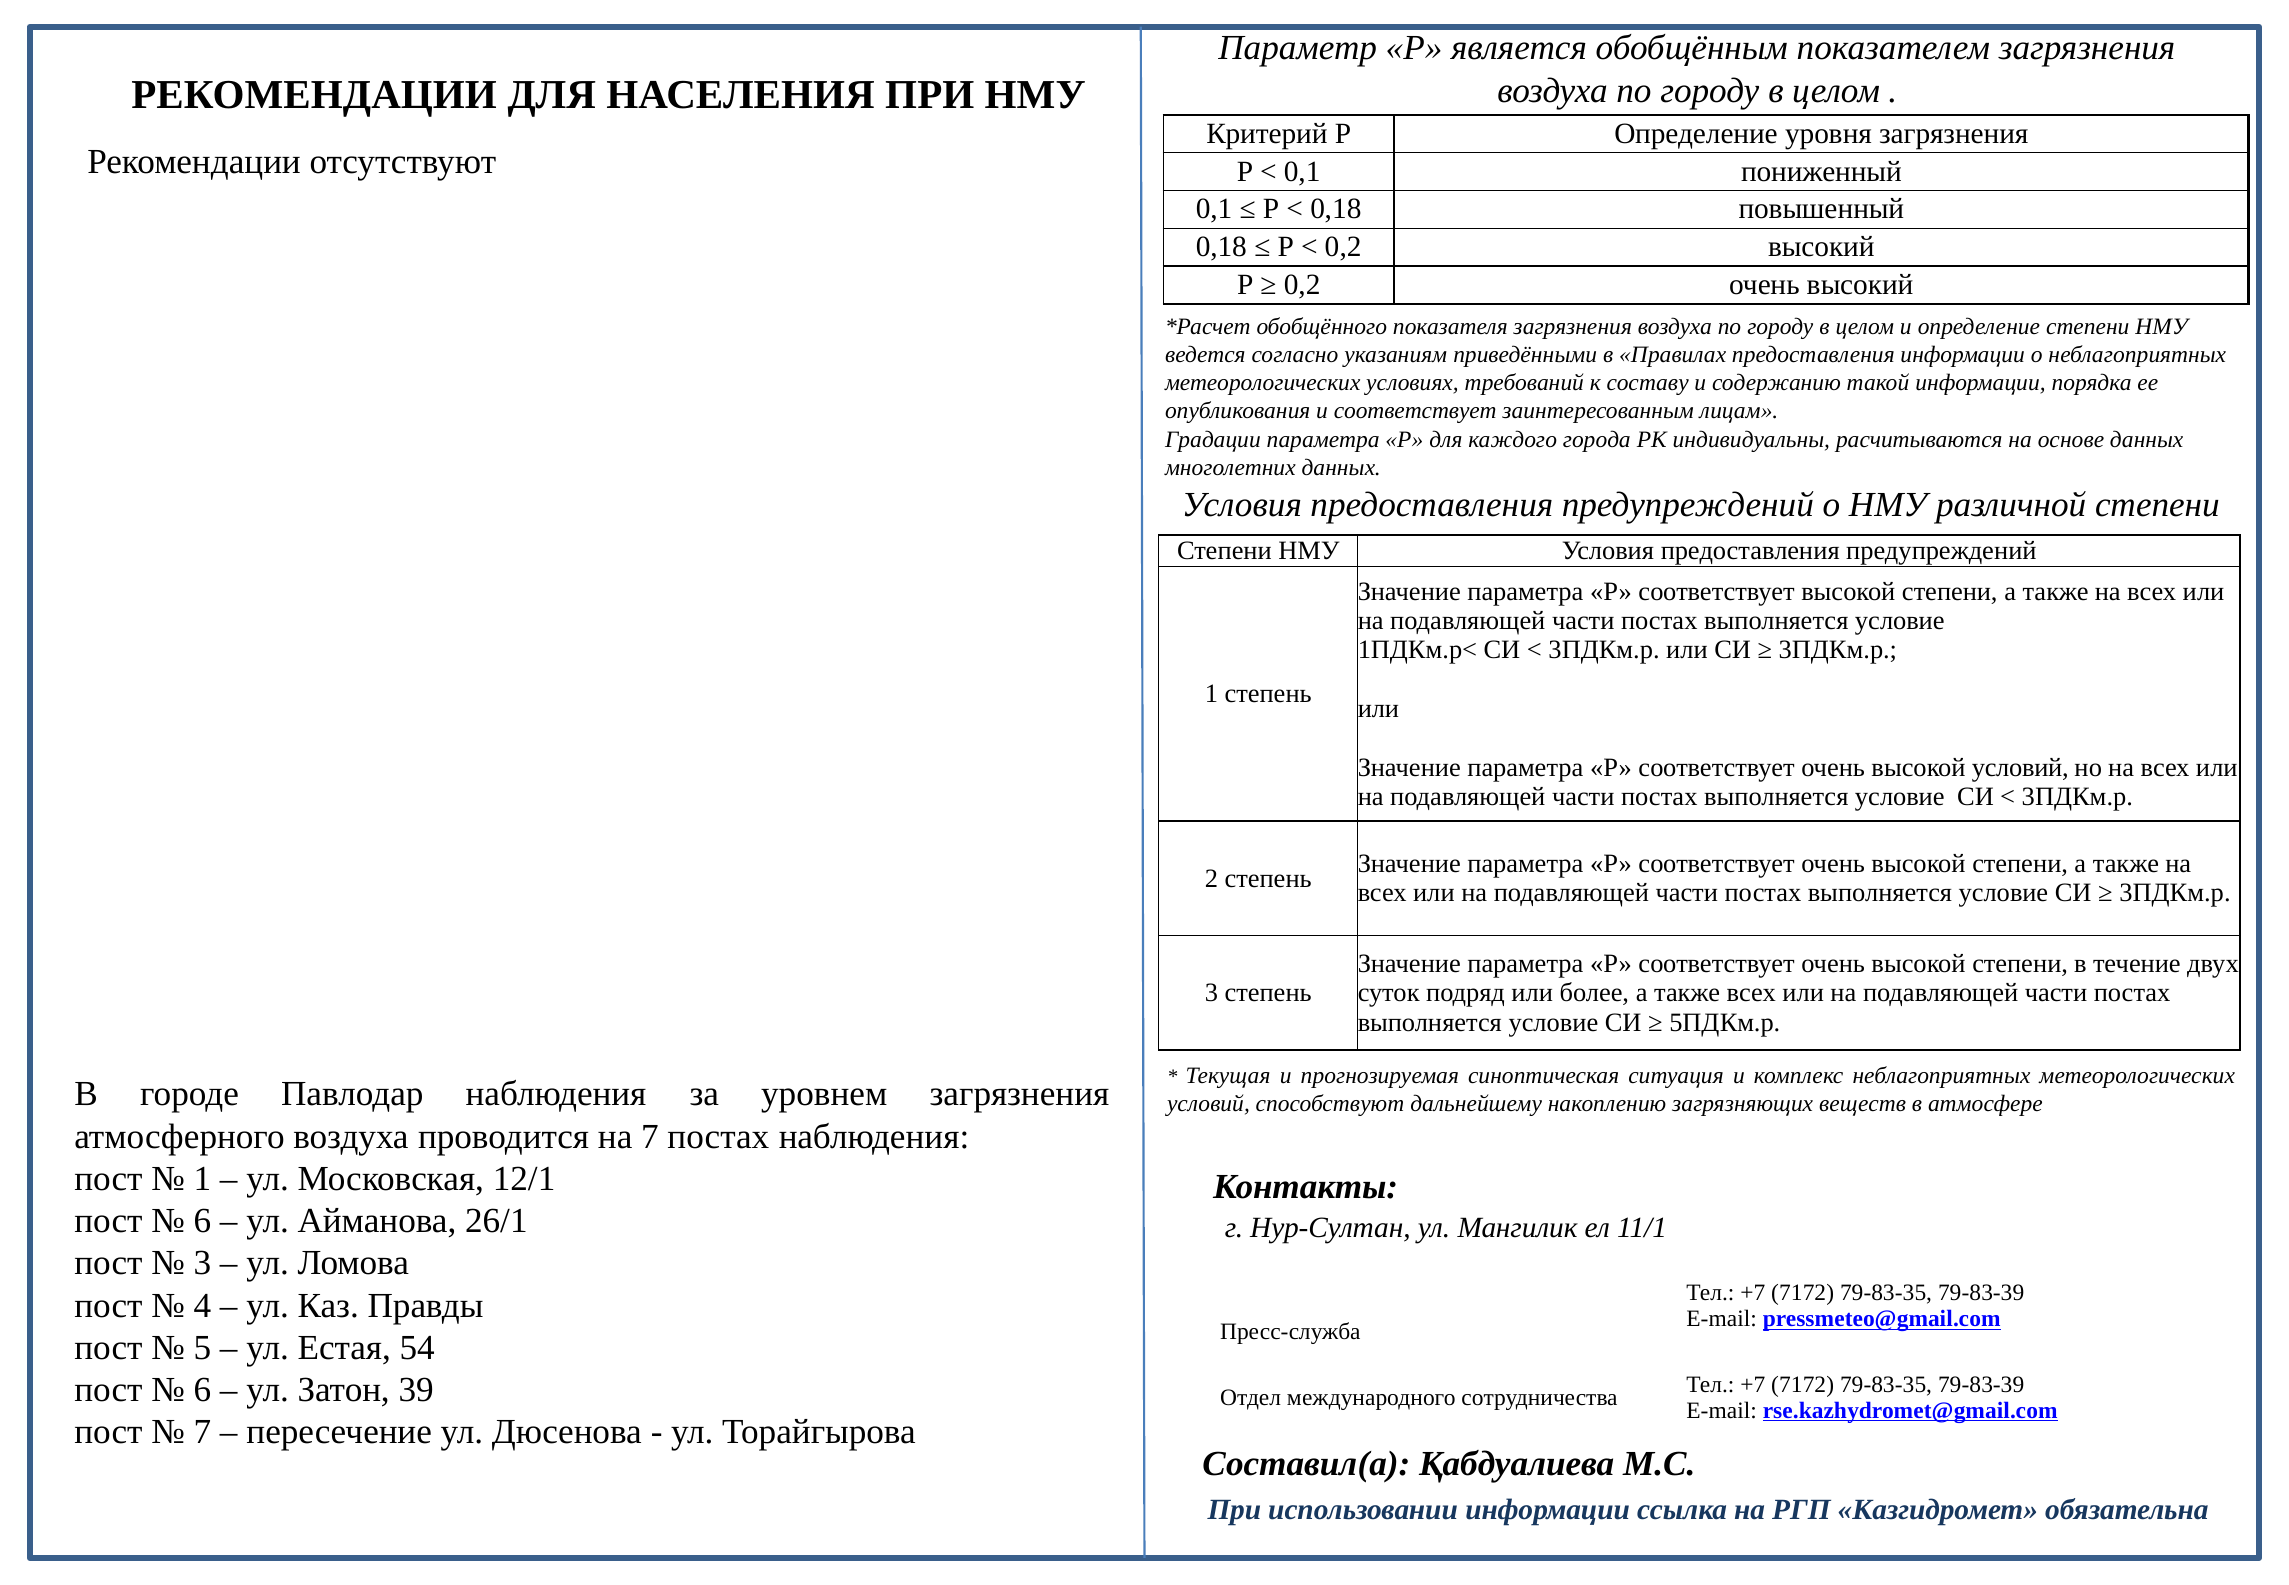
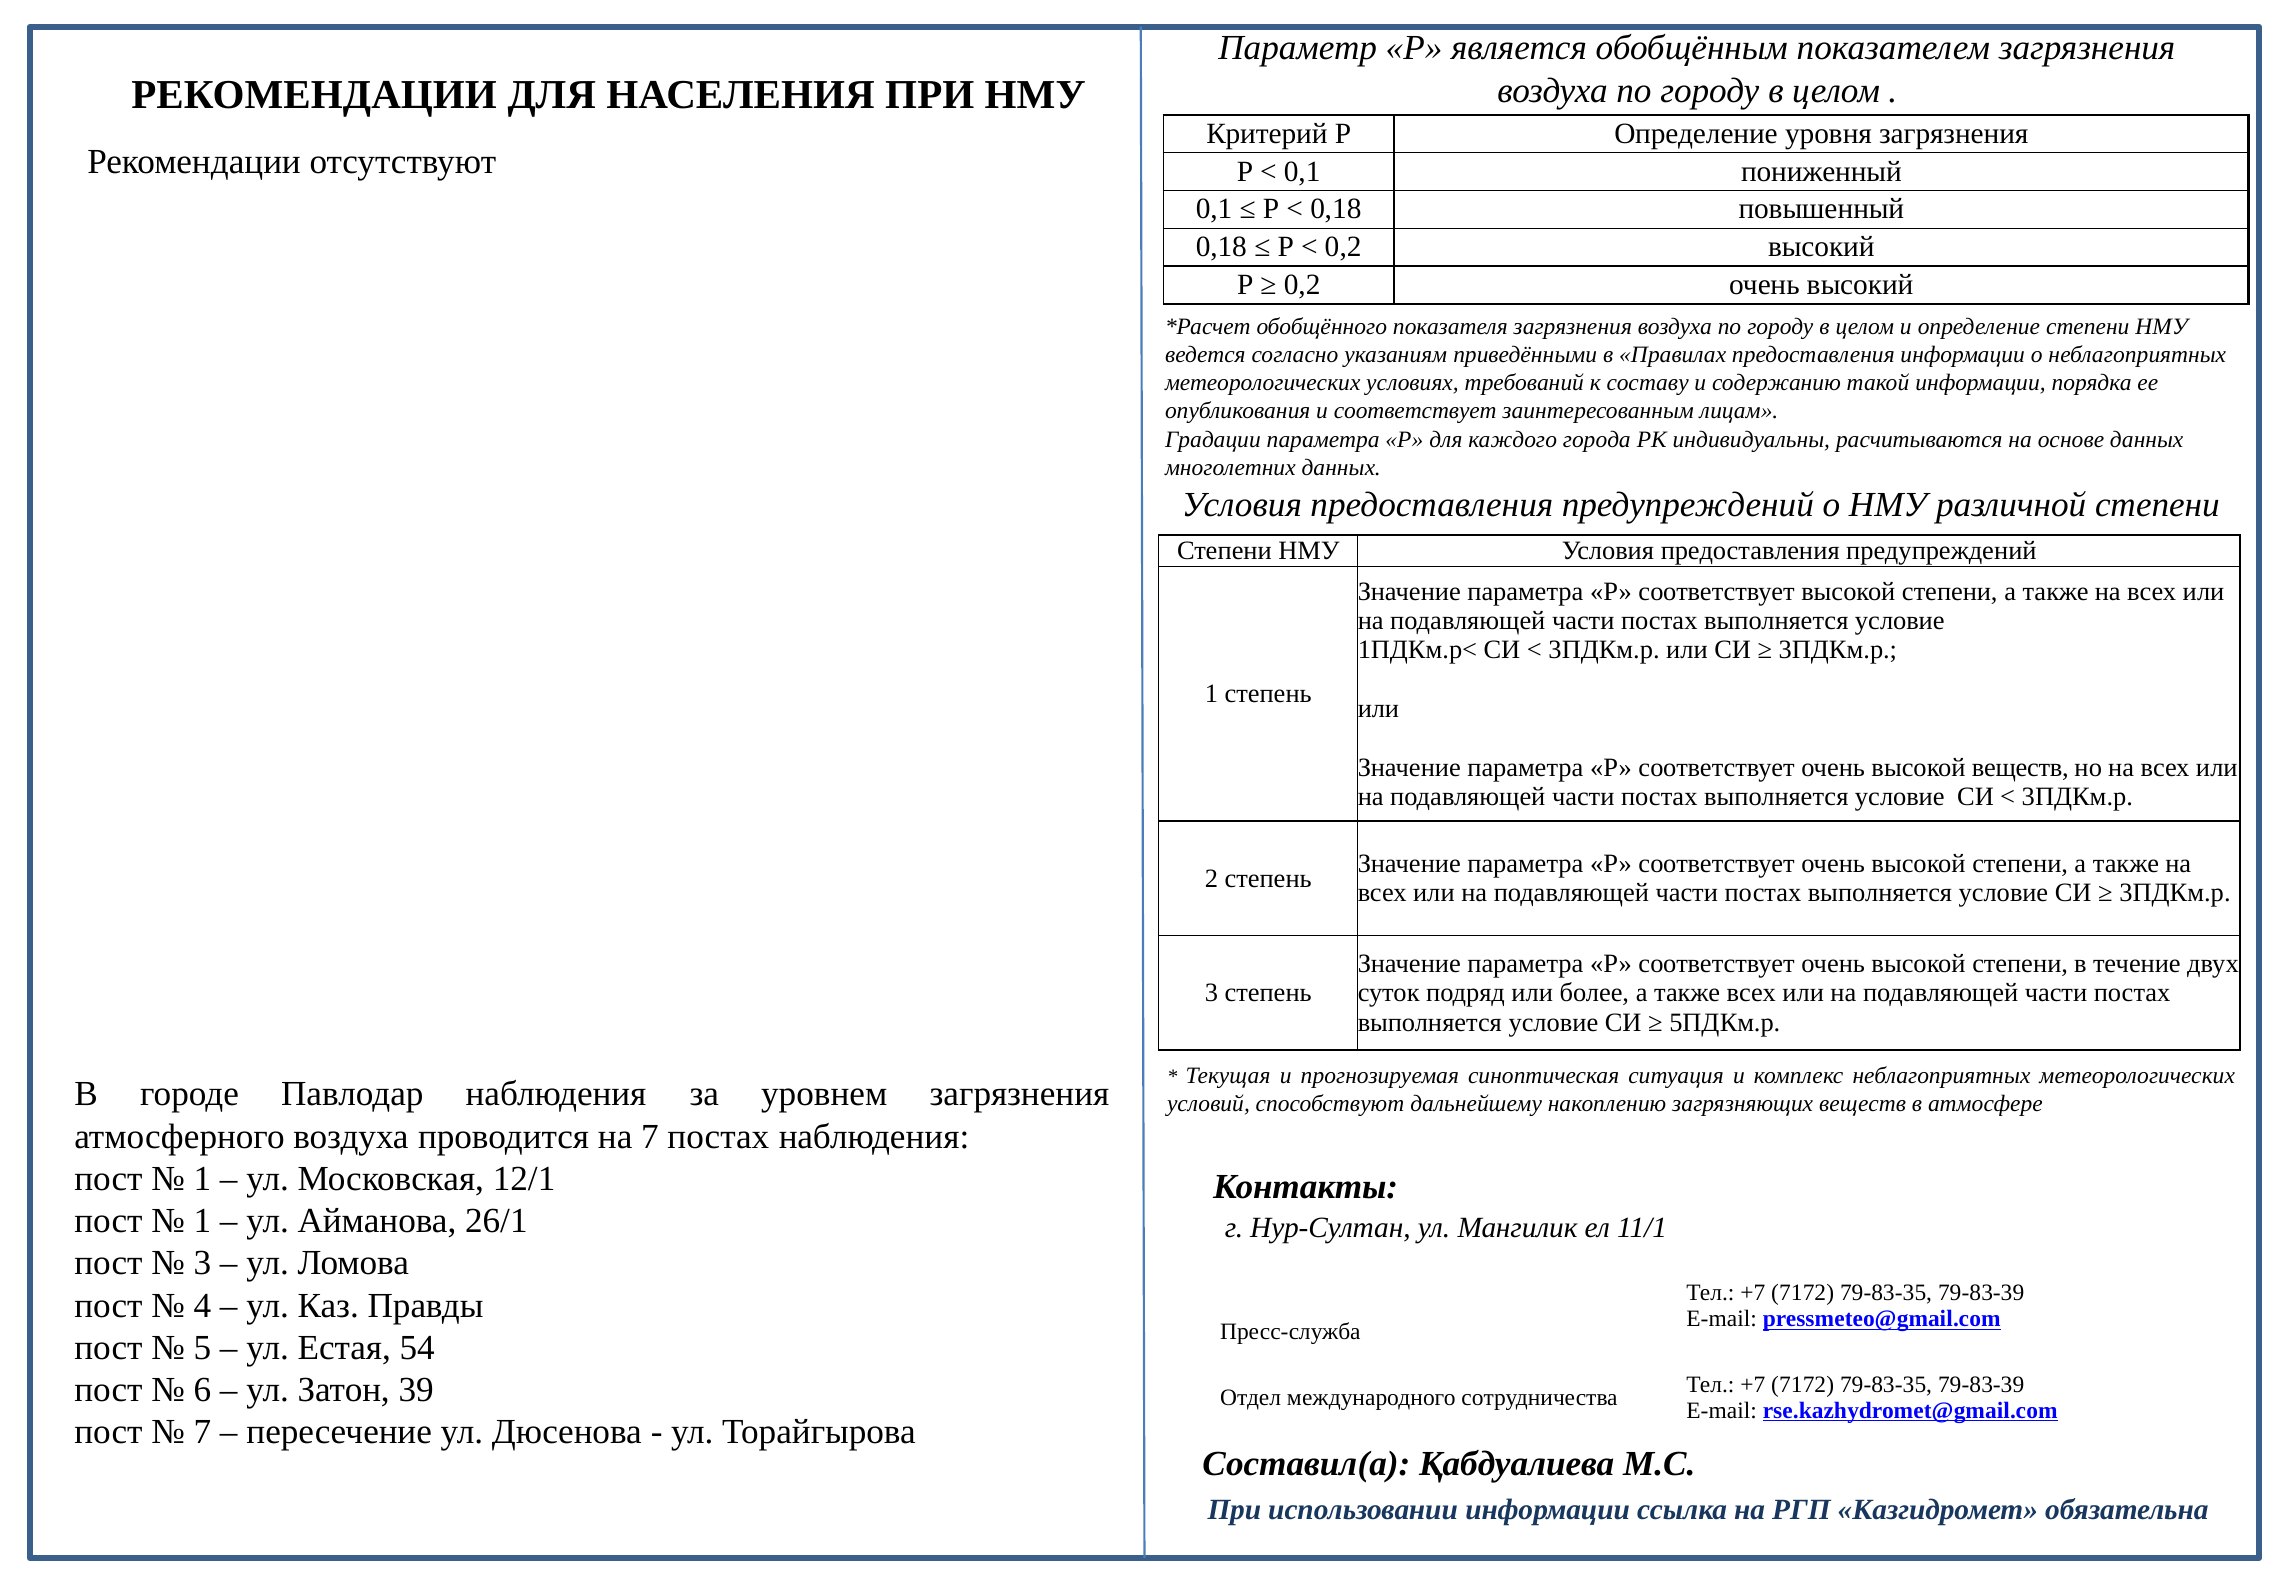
высокой условий: условий -> веществ
6 at (202, 1221): 6 -> 1
